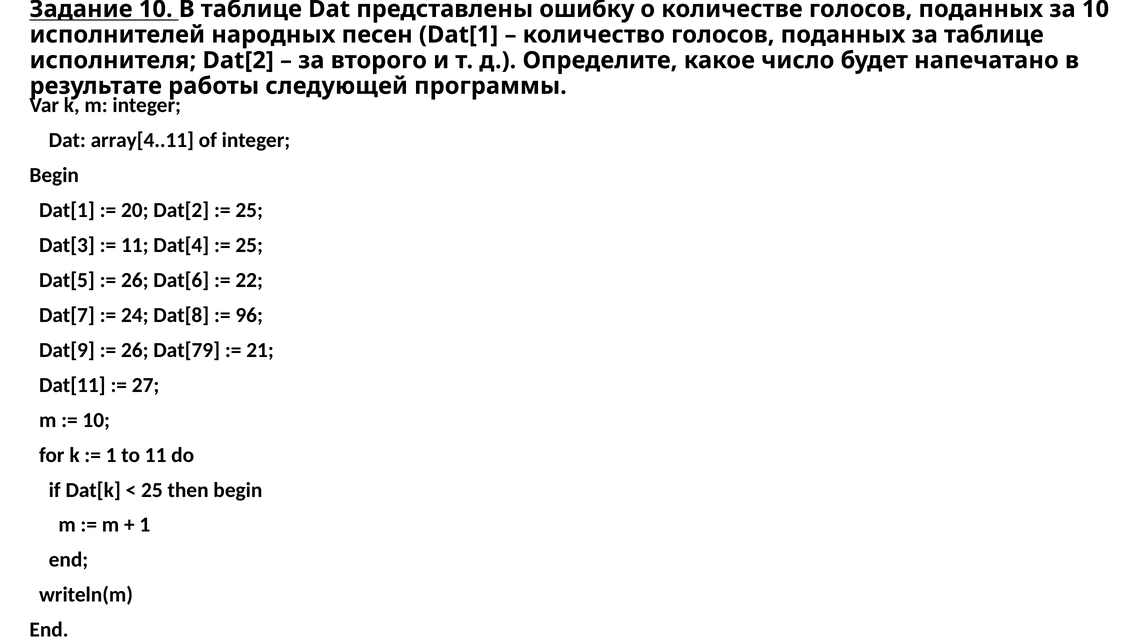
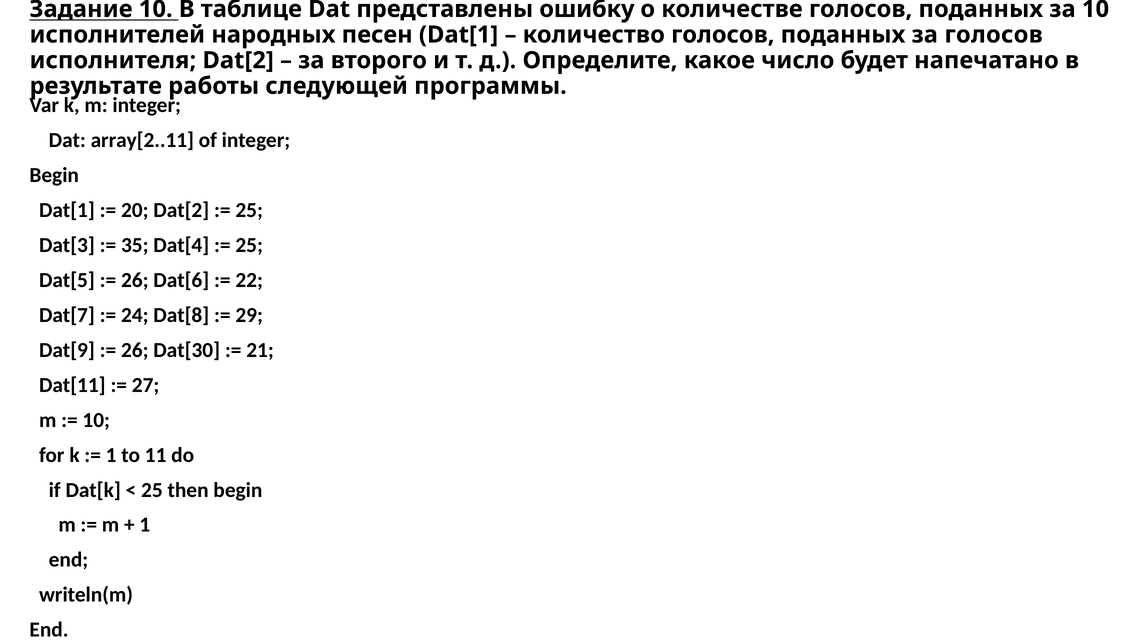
за таблице: таблице -> голосов
array[4..11: array[4..11 -> array[2..11
11 at (135, 245): 11 -> 35
96: 96 -> 29
Dat[79: Dat[79 -> Dat[30
